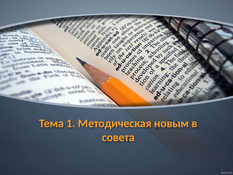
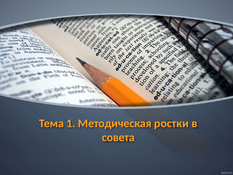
новым: новым -> ростки
